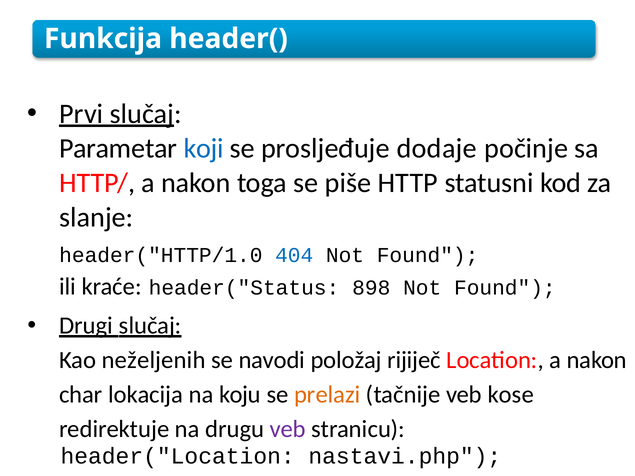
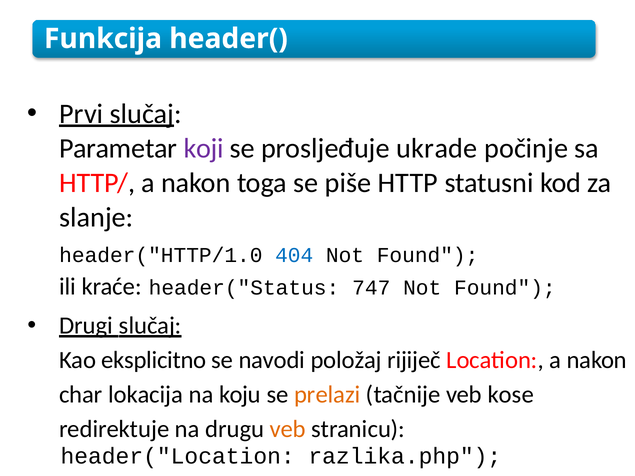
koji colour: blue -> purple
dodaje: dodaje -> ukrade
898: 898 -> 747
neželjenih: neželjenih -> eksplicitno
veb at (288, 429) colour: purple -> orange
nastavi.php: nastavi.php -> razlika.php
